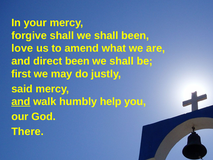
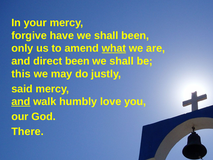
forgive shall: shall -> have
love: love -> only
what underline: none -> present
first: first -> this
help: help -> love
